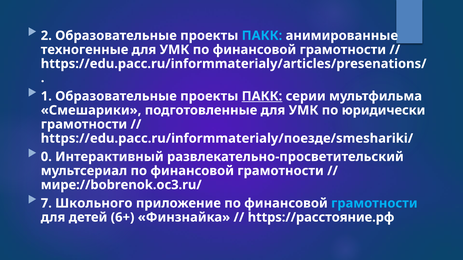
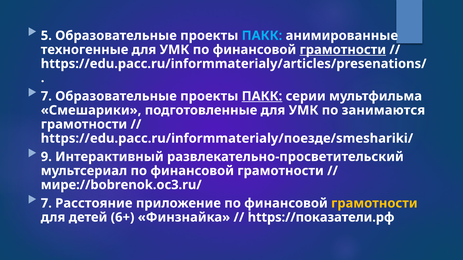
2: 2 -> 5
грамотности at (343, 50) underline: none -> present
1 at (46, 96): 1 -> 7
юридически: юридически -> занимаются
0: 0 -> 9
Школьного: Школьного -> Расстояние
грамотности at (374, 204) colour: light blue -> yellow
https://расстояние.рф: https://расстояние.рф -> https://показатели.рф
